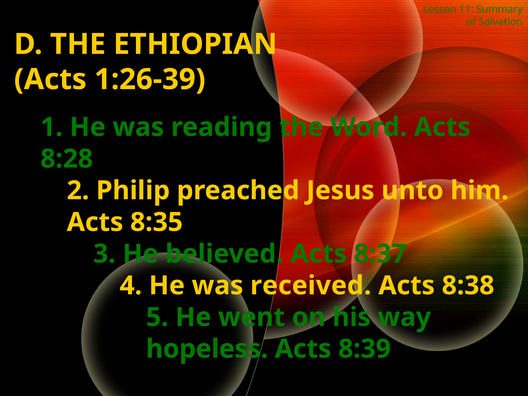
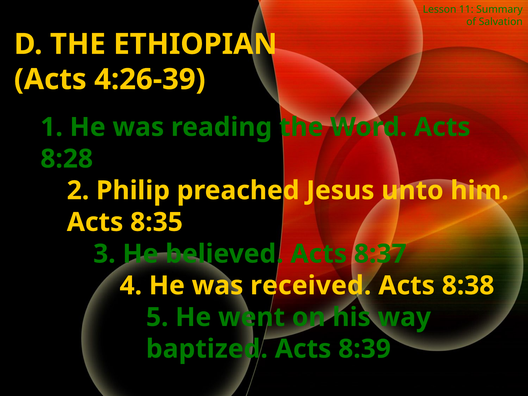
1:26-39: 1:26-39 -> 4:26-39
hopeless: hopeless -> baptized
